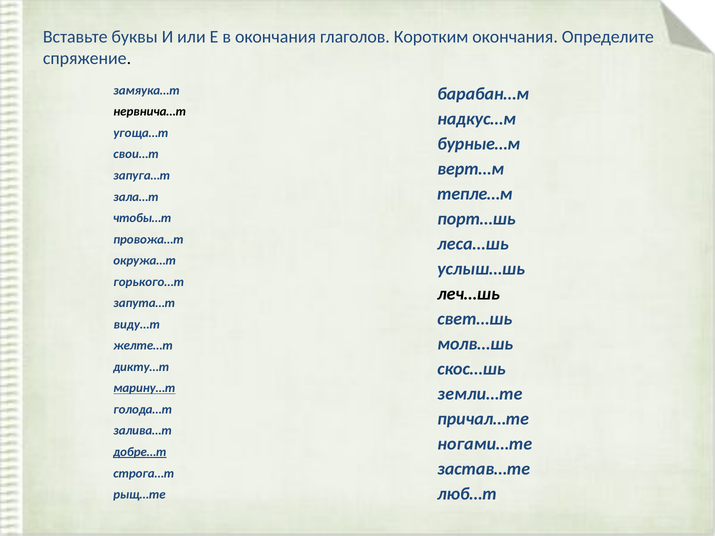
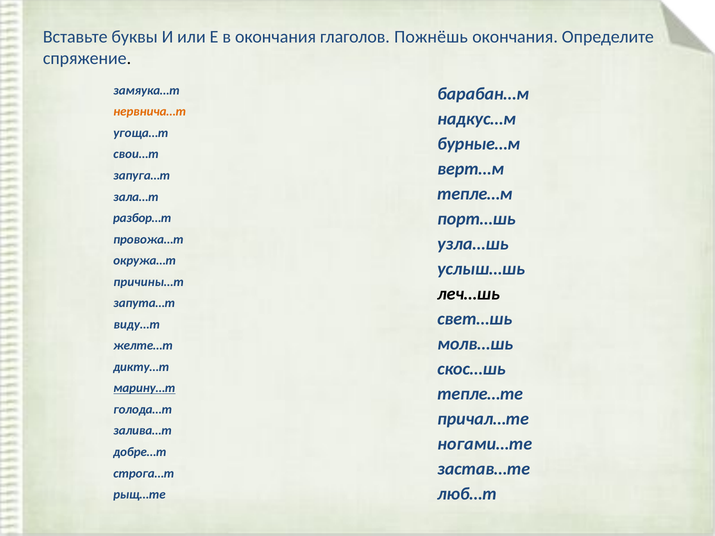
Коротким: Коротким -> Пожнёшь
нервнича…т colour: black -> orange
чтобы…т: чтобы…т -> разбор…т
леса…шь: леса…шь -> узла…шь
горького…т: горького…т -> причины…т
земли…те: земли…те -> тепле…те
добре…т underline: present -> none
